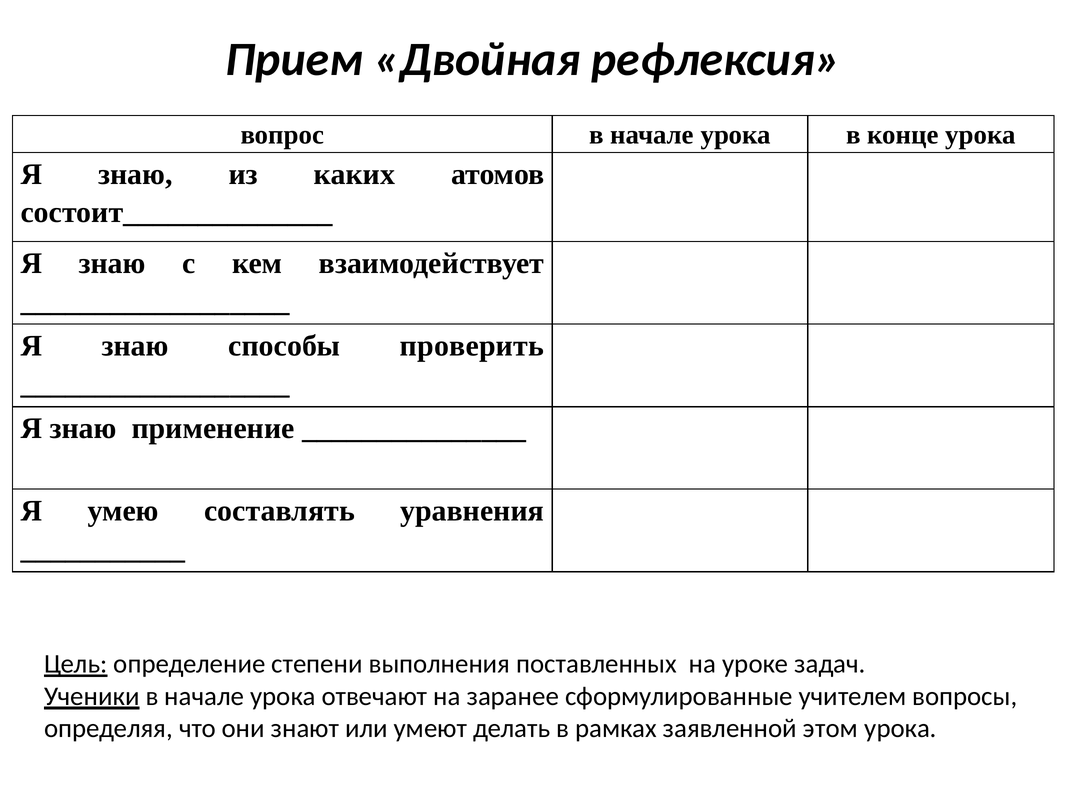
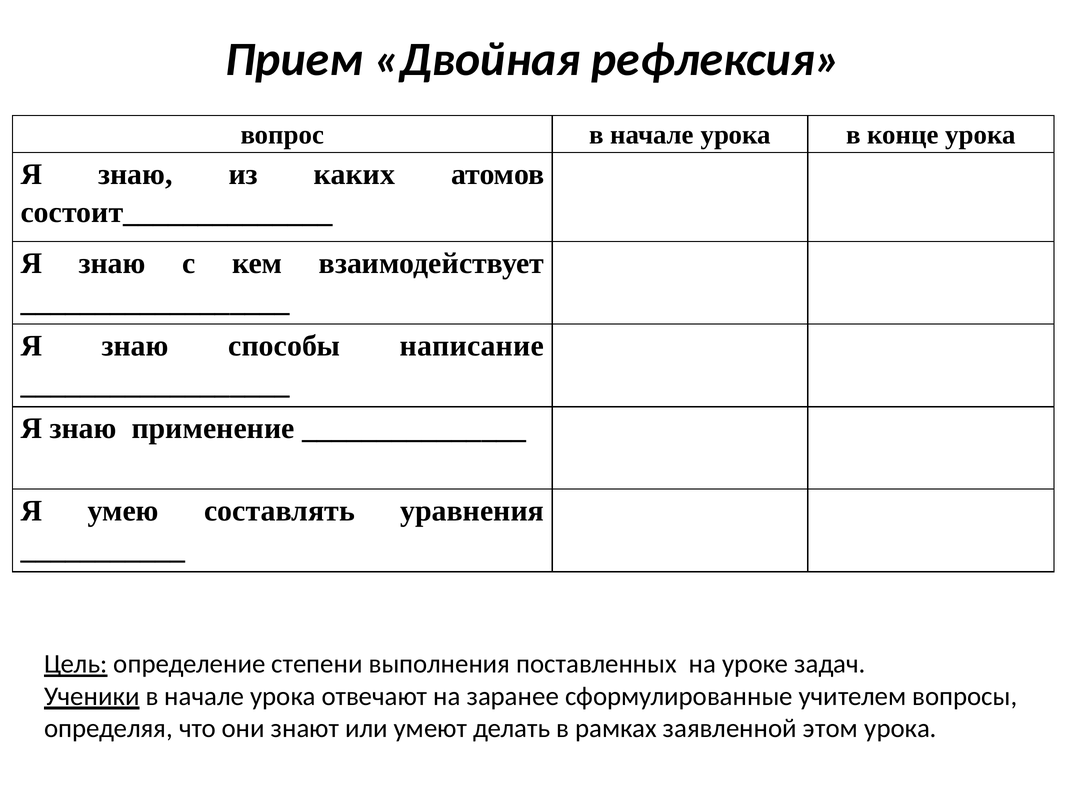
проверить: проверить -> написание
